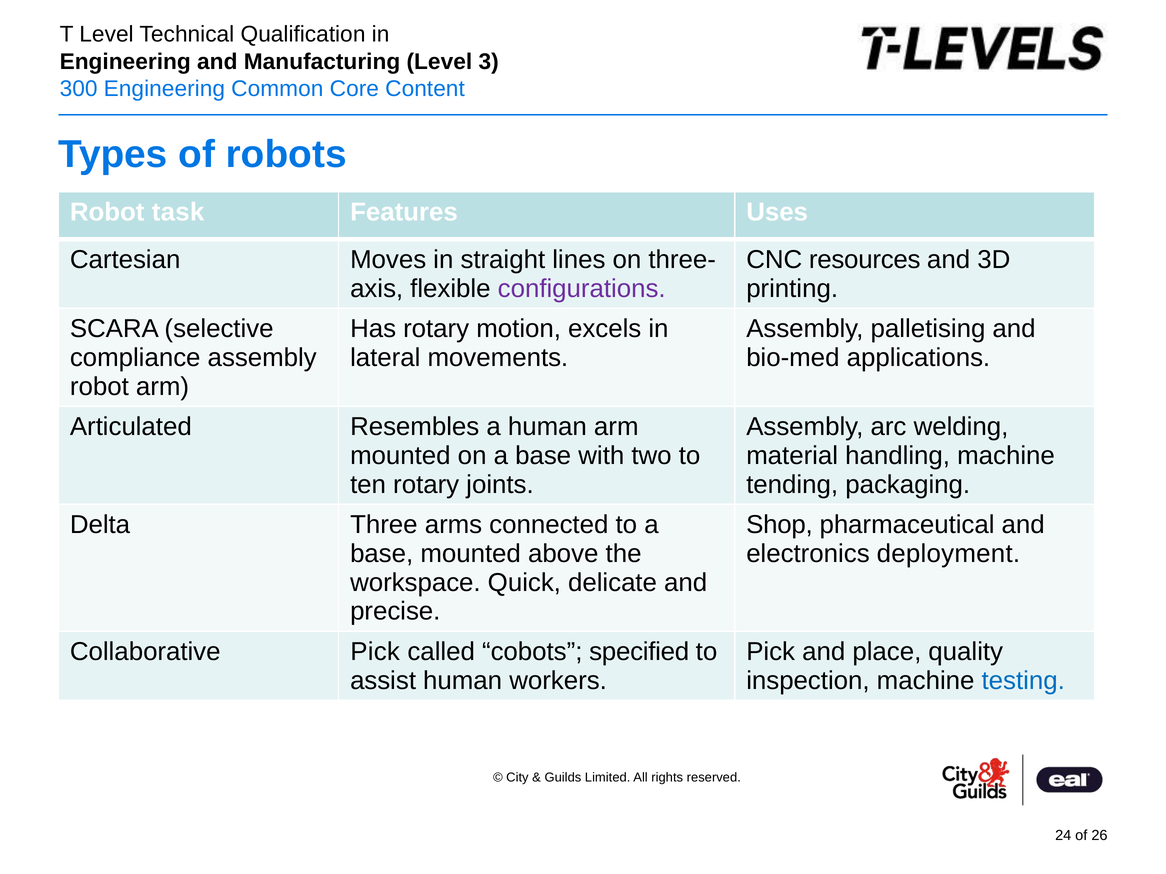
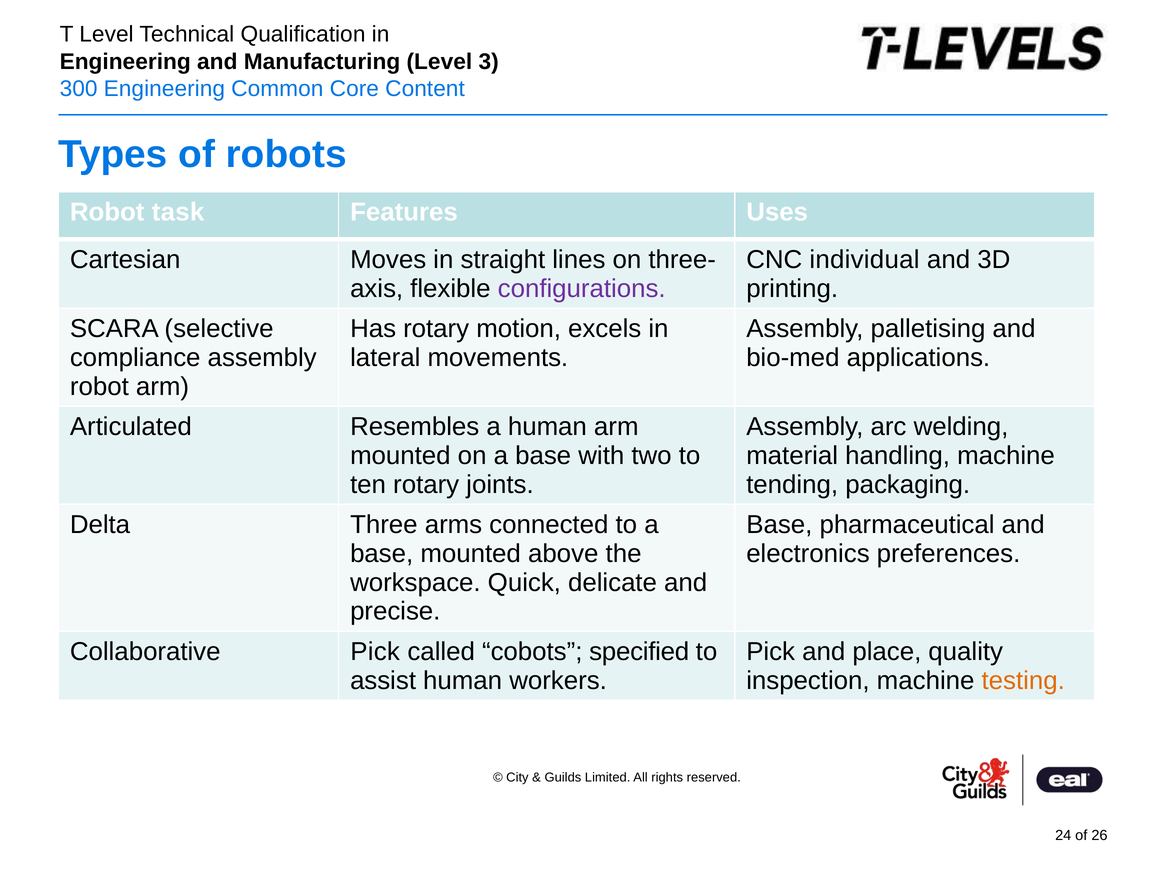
resources: resources -> individual
Shop at (779, 525): Shop -> Base
deployment: deployment -> preferences
testing colour: blue -> orange
